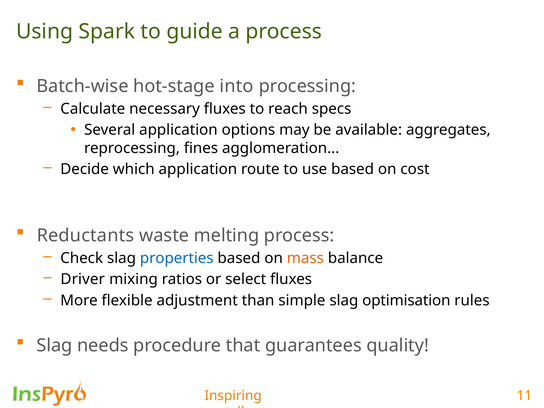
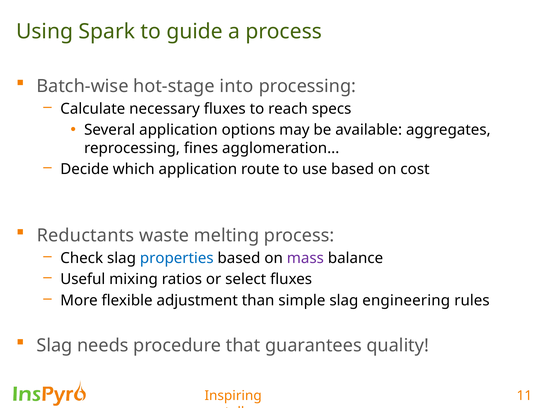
mass colour: orange -> purple
Driver: Driver -> Useful
optimisation: optimisation -> engineering
